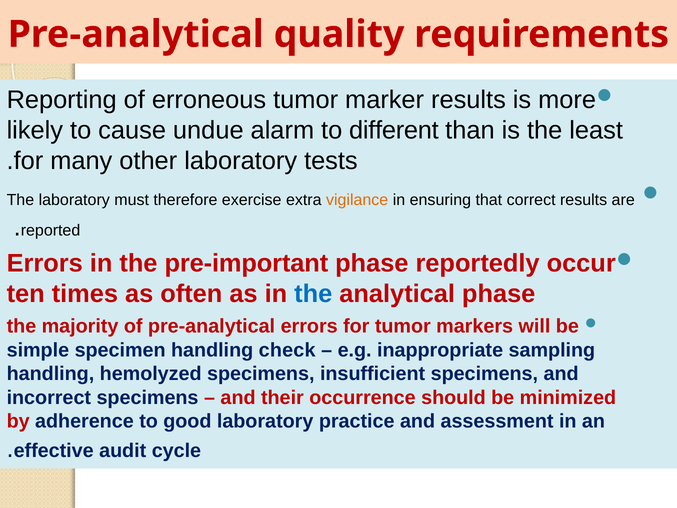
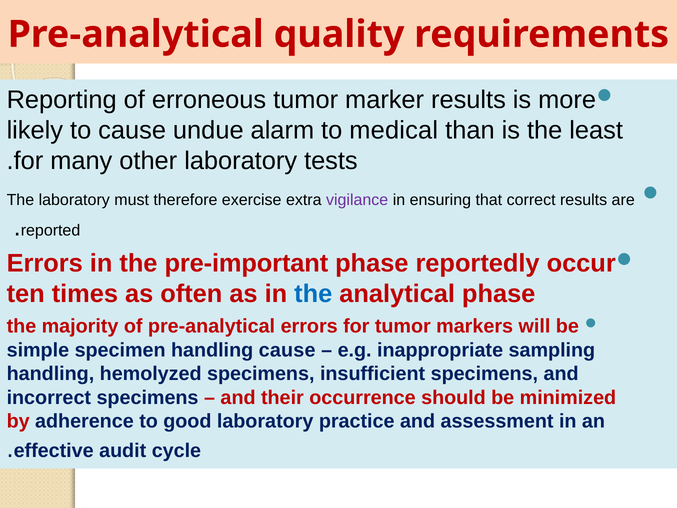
different: different -> medical
vigilance colour: orange -> purple
handling check: check -> cause
